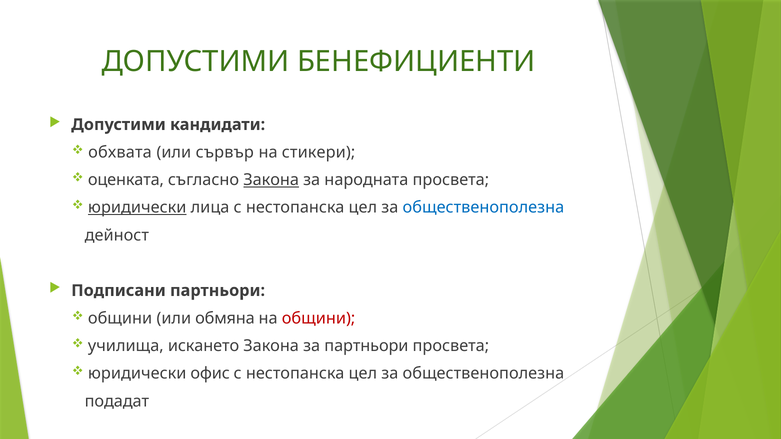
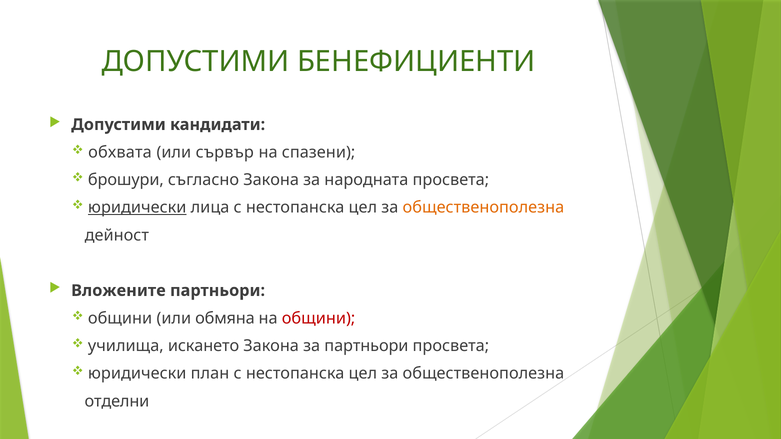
стикери: стикери -> спазени
оценката: оценката -> брошури
Закона at (271, 180) underline: present -> none
общественополезна at (483, 208) colour: blue -> orange
Подписани: Подписани -> Вложените
офис: офис -> план
подадат: подадат -> отделни
